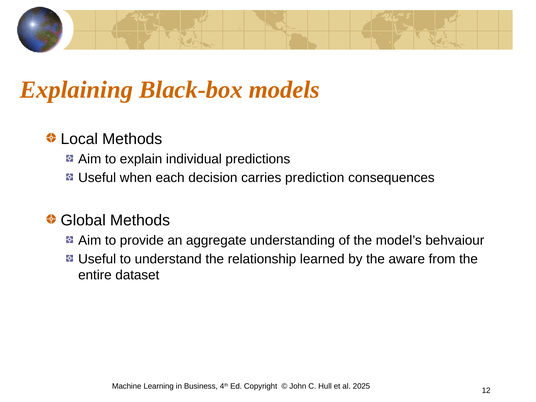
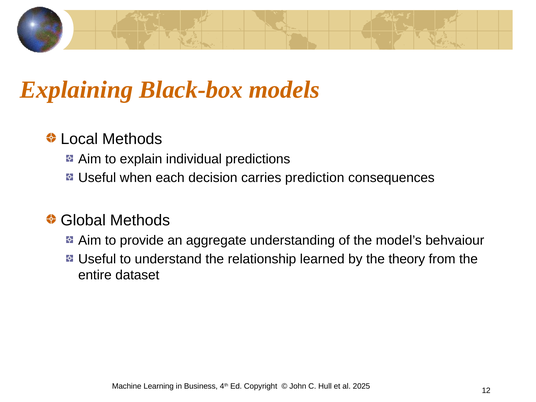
aware: aware -> theory
